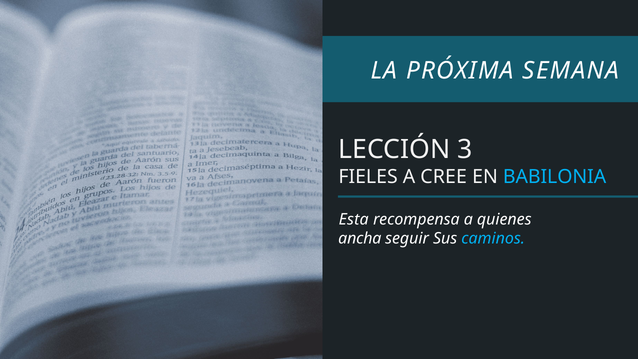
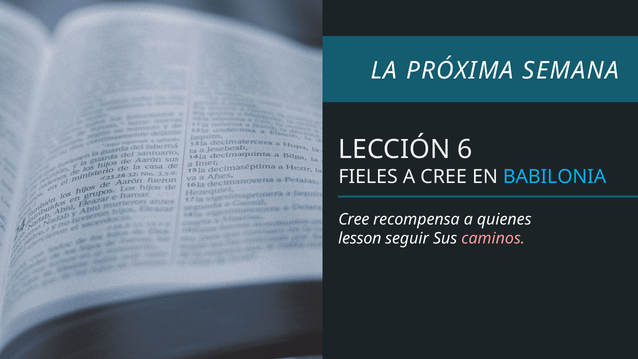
3: 3 -> 6
Esta at (354, 219): Esta -> Cree
ancha: ancha -> lesson
caminos colour: light blue -> pink
